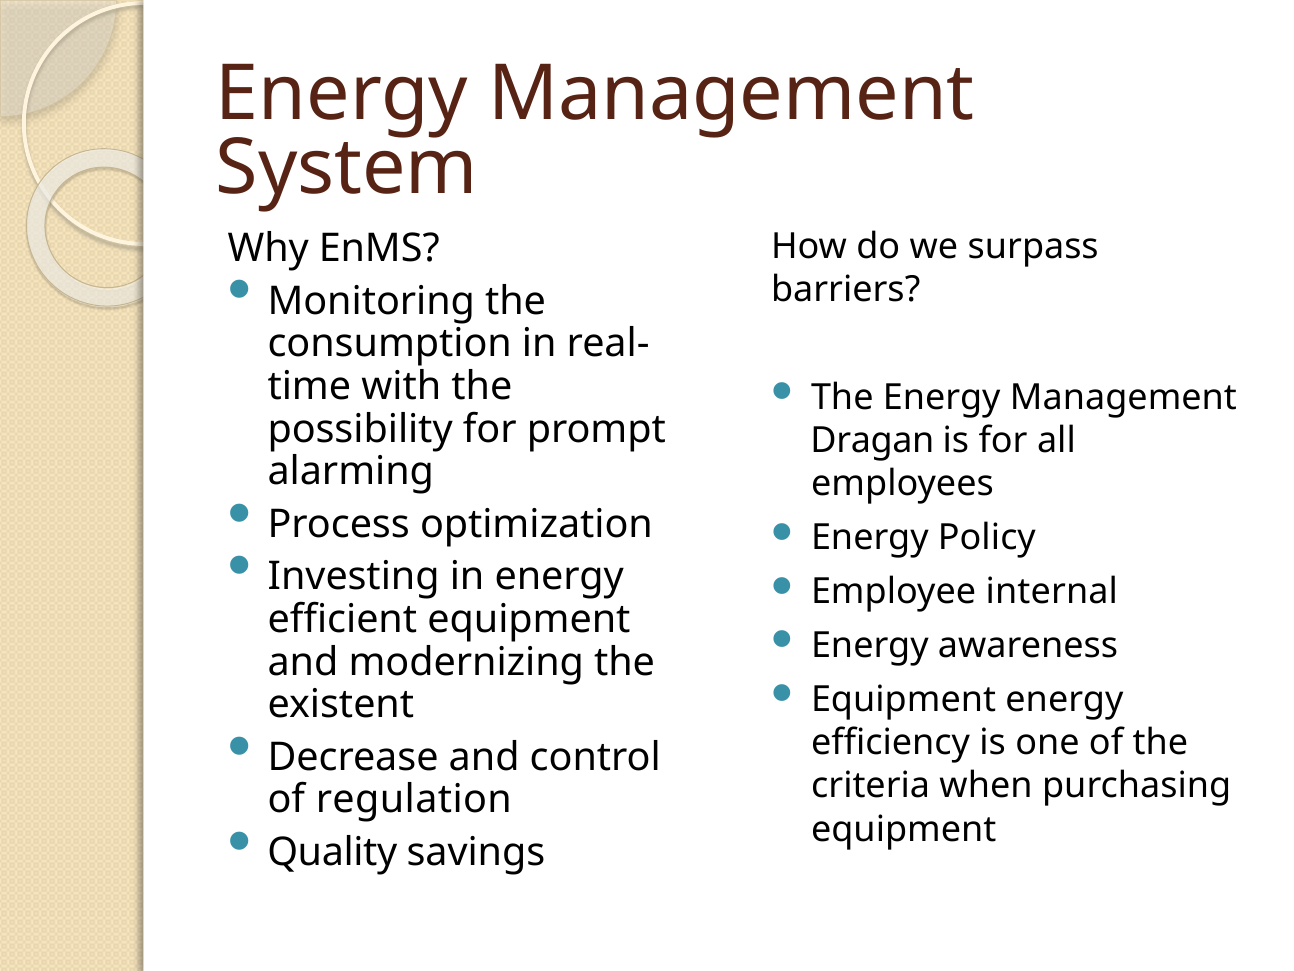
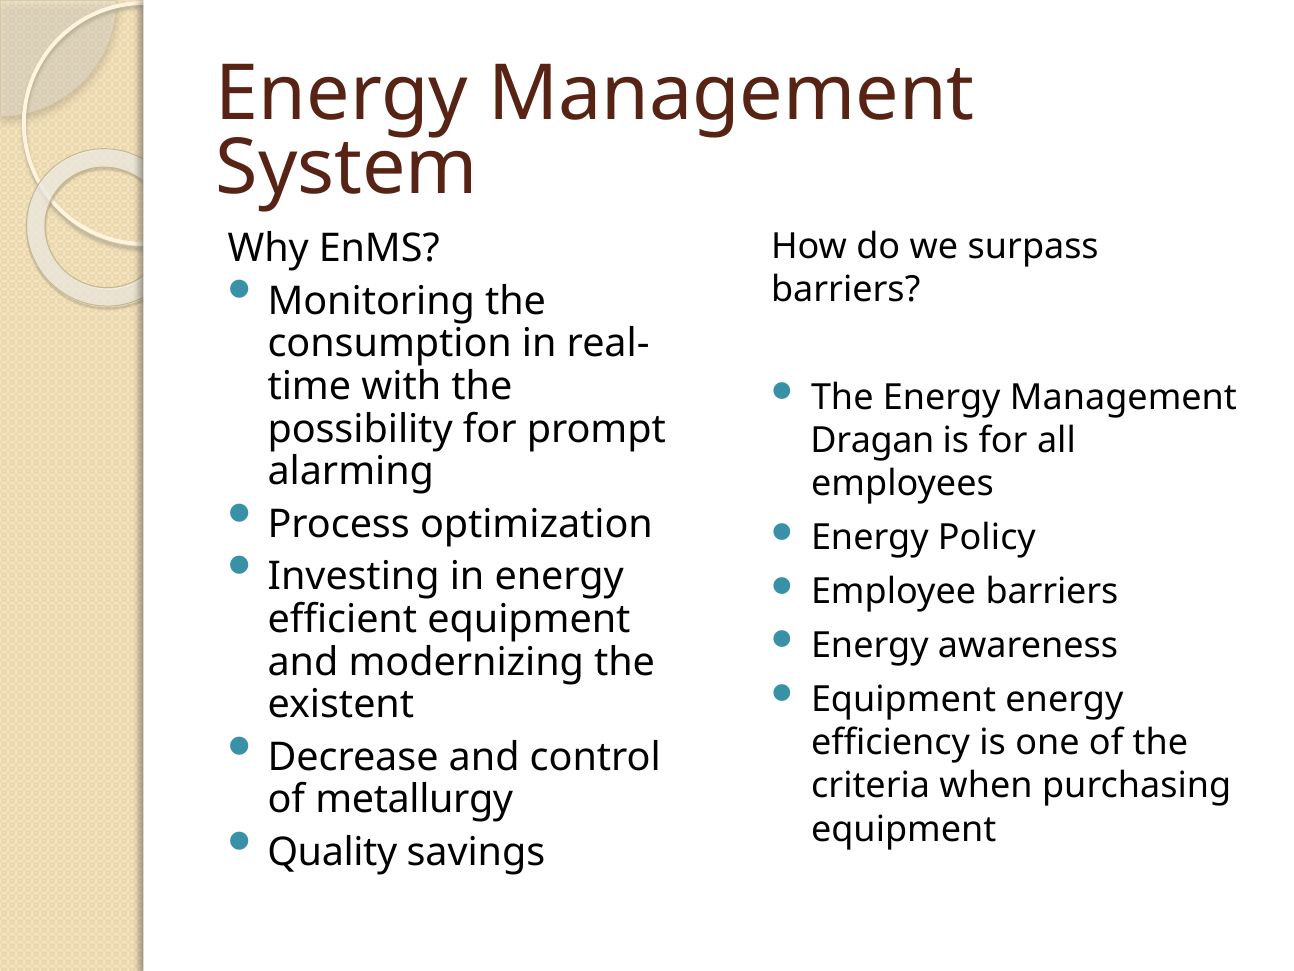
Employee internal: internal -> barriers
regulation: regulation -> metallurgy
